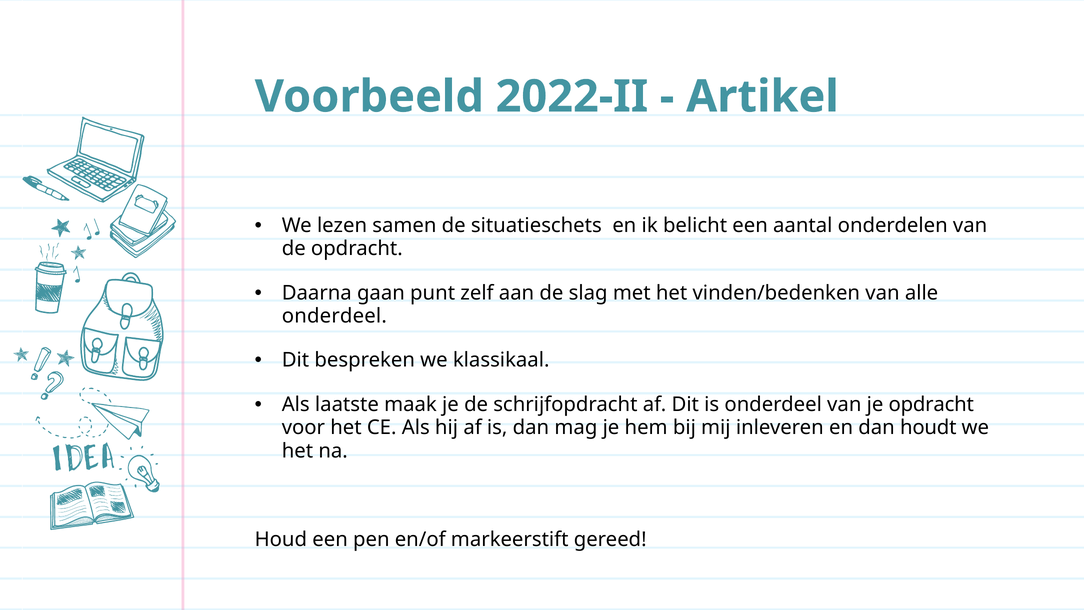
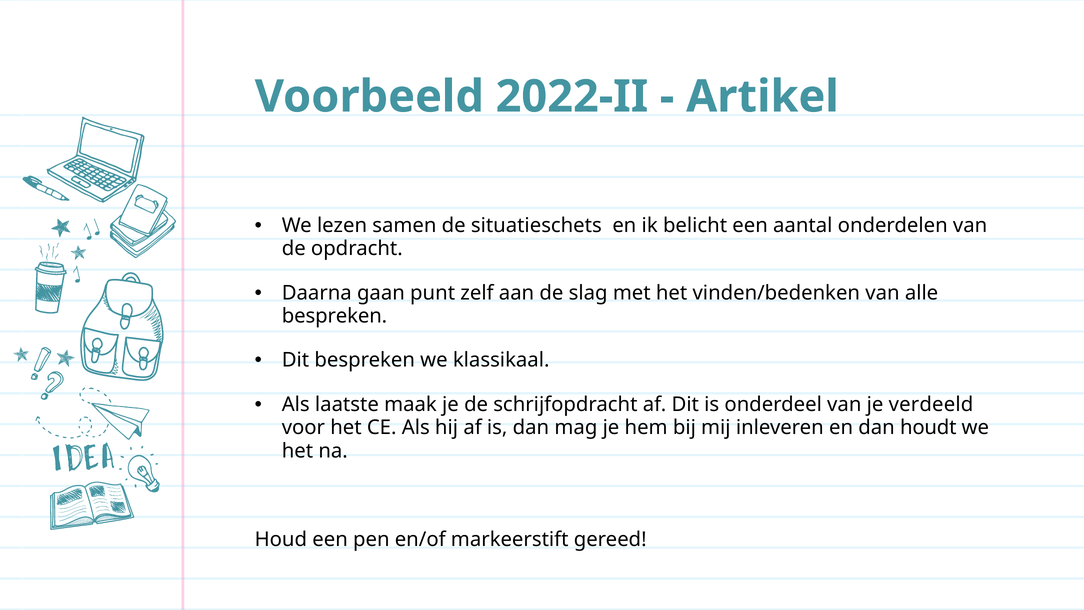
onderdeel at (334, 316): onderdeel -> bespreken
je opdracht: opdracht -> verdeeld
